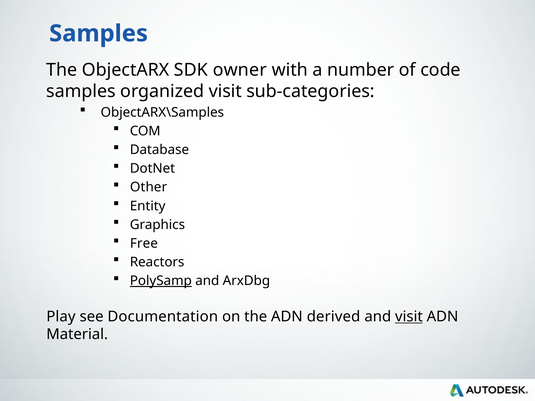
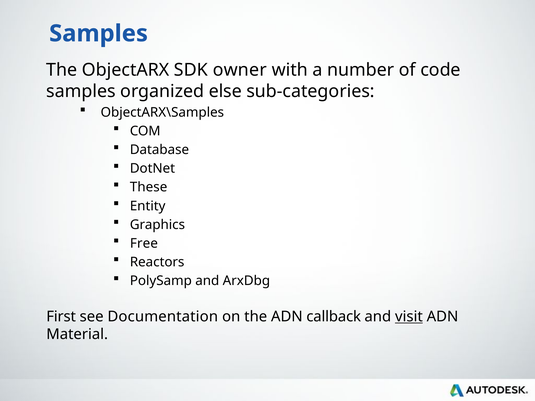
organized visit: visit -> else
Other: Other -> These
PolySamp underline: present -> none
Play: Play -> First
derived: derived -> callback
